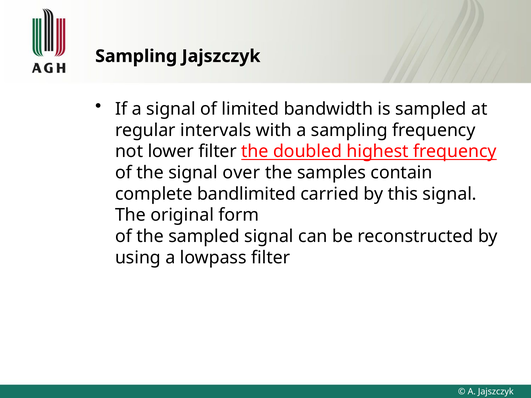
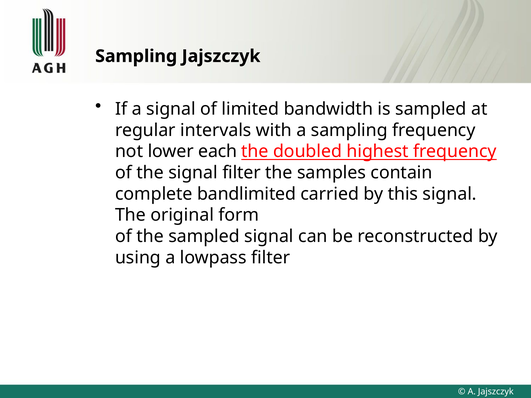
lower filter: filter -> each
signal over: over -> filter
